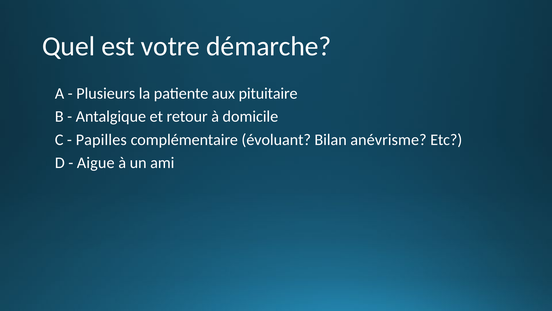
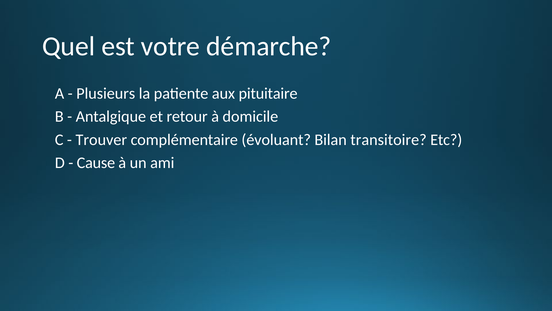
Papilles: Papilles -> Trouver
anévrisme: anévrisme -> transitoire
Aigue: Aigue -> Cause
